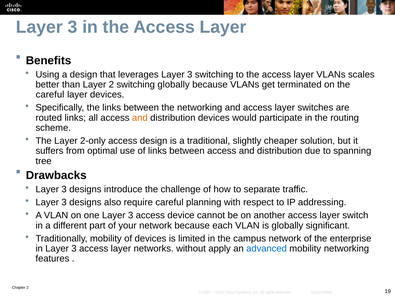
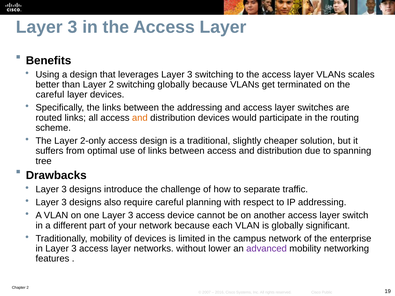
the networking: networking -> addressing
apply: apply -> lower
advanced colour: blue -> purple
